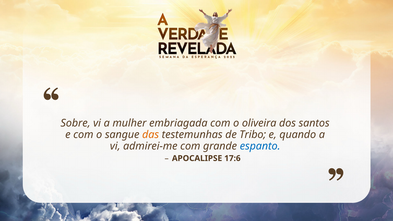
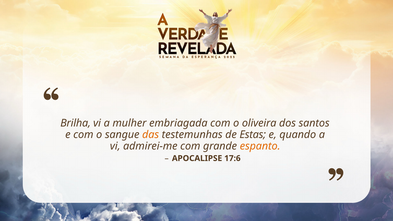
Sobre: Sobre -> Brilha
Tribo: Tribo -> Estas
espanto colour: blue -> orange
